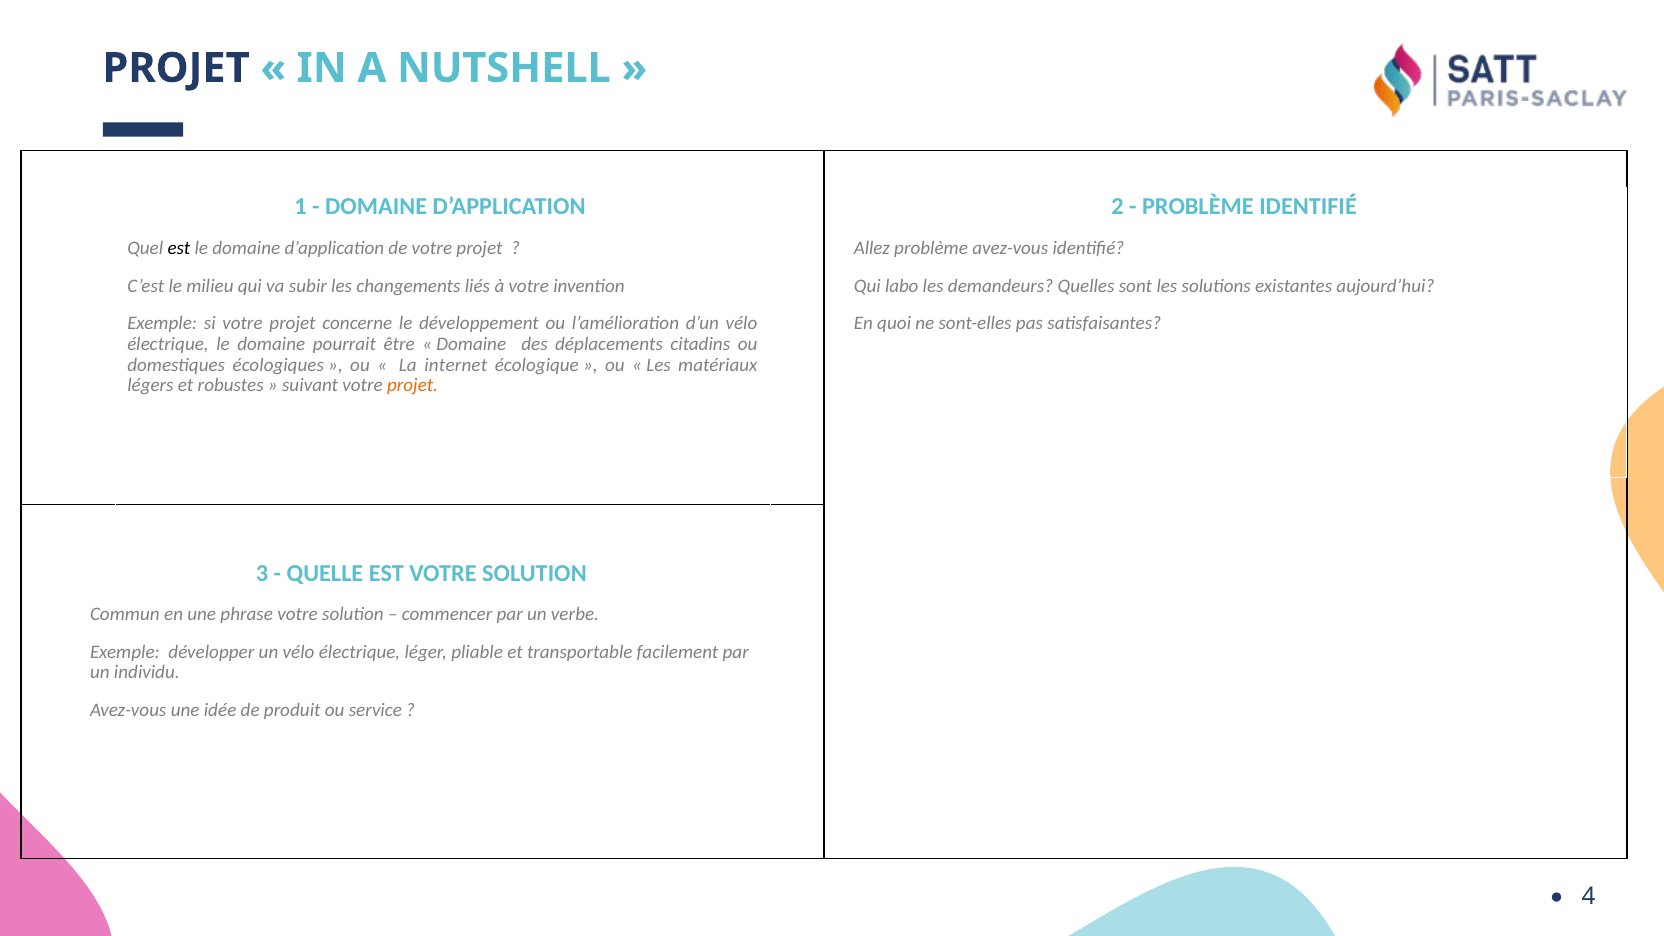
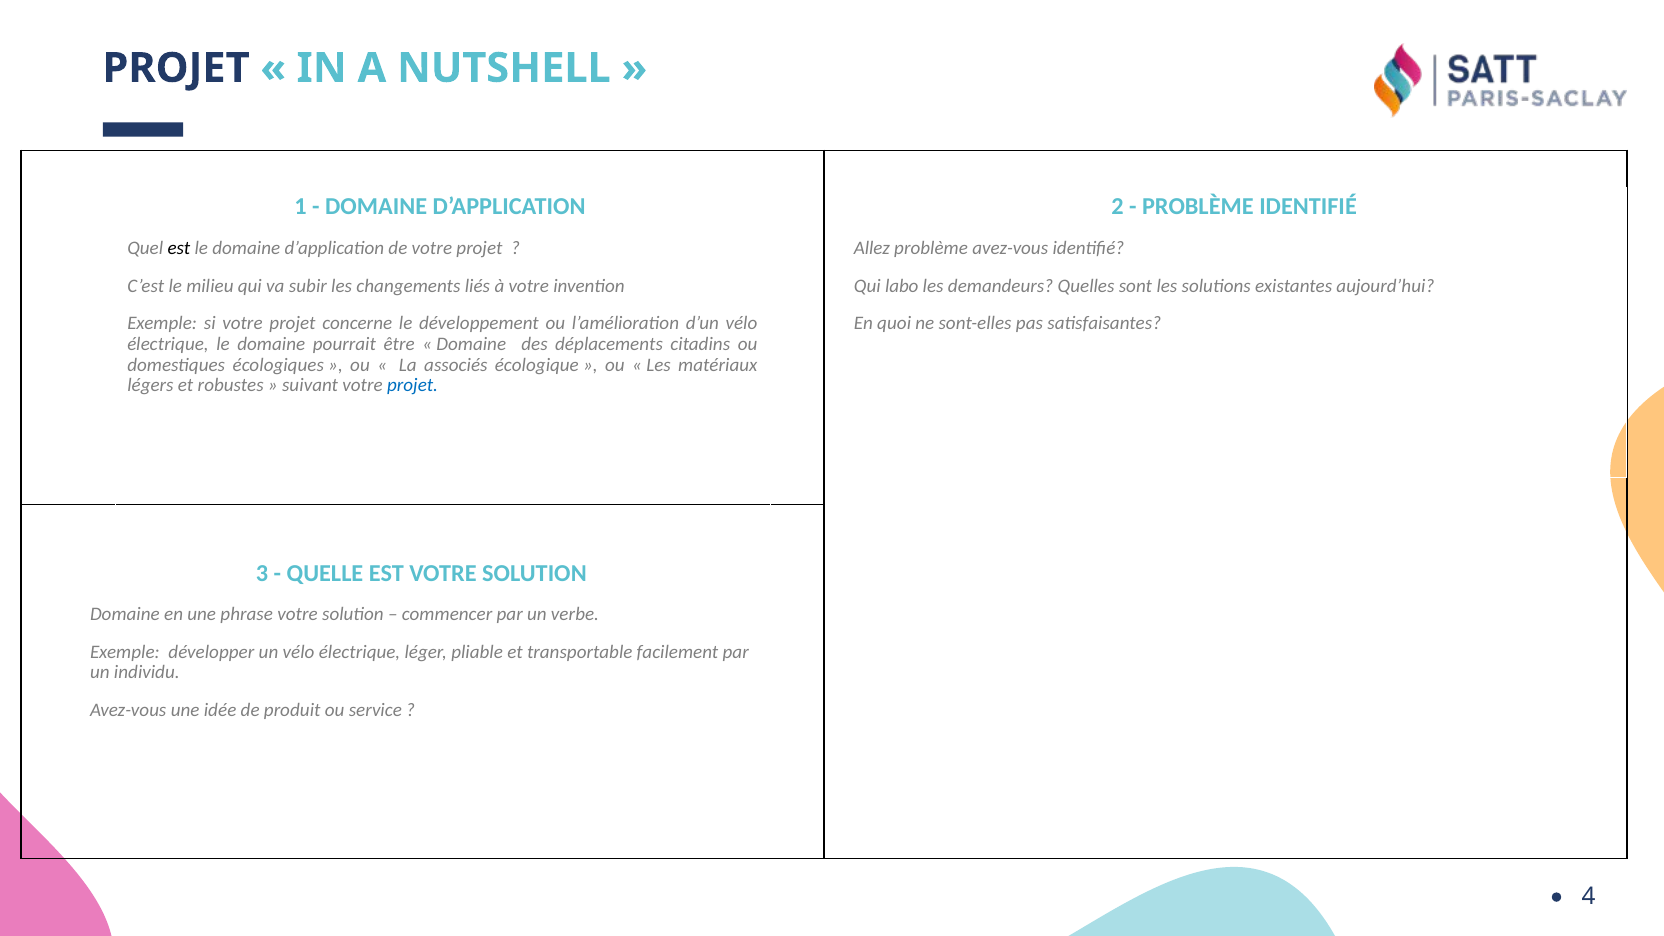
internet: internet -> associés
projet at (413, 385) colour: orange -> blue
Commun at (125, 614): Commun -> Domaine
